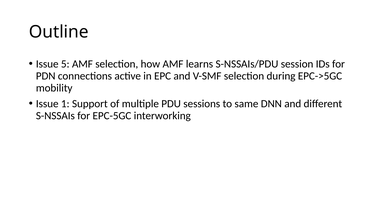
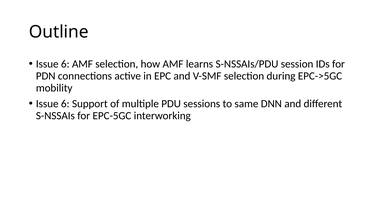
5 at (65, 64): 5 -> 6
1 at (65, 104): 1 -> 6
